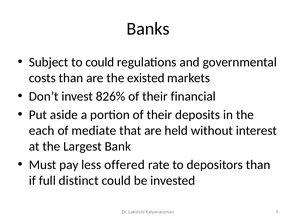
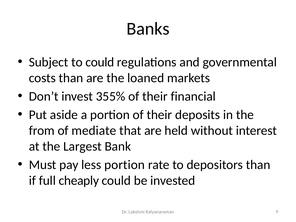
existed: existed -> loaned
826%: 826% -> 355%
each: each -> from
less offered: offered -> portion
distinct: distinct -> cheaply
